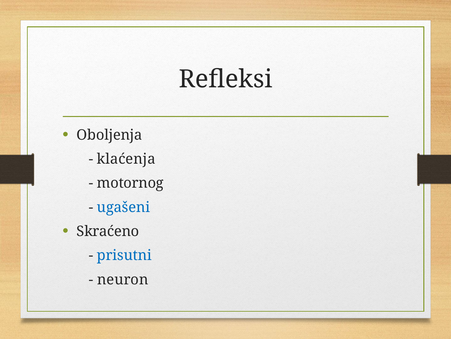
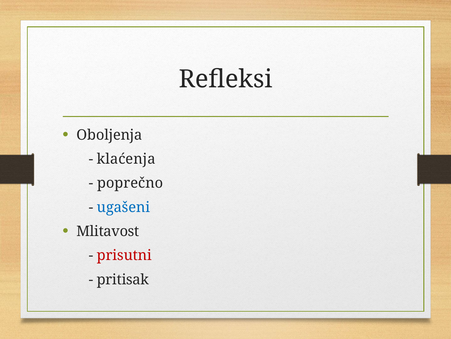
motornog: motornog -> poprečno
Skraćeno: Skraćeno -> Mlitavost
prisutni colour: blue -> red
neuron: neuron -> pritisak
